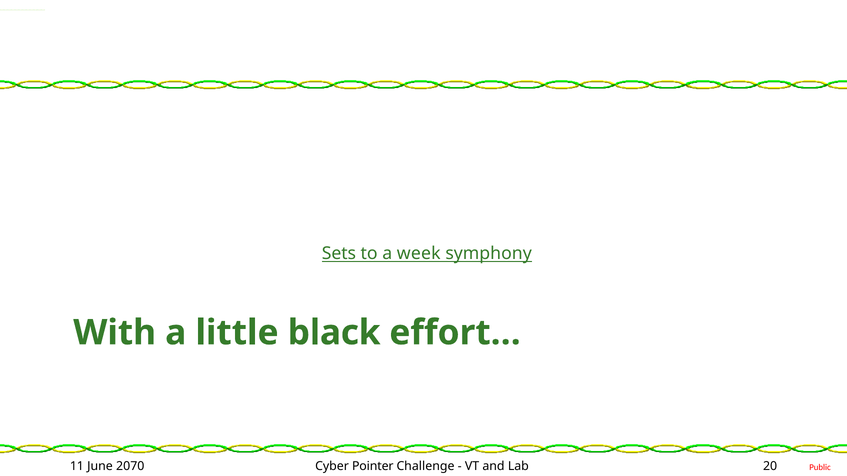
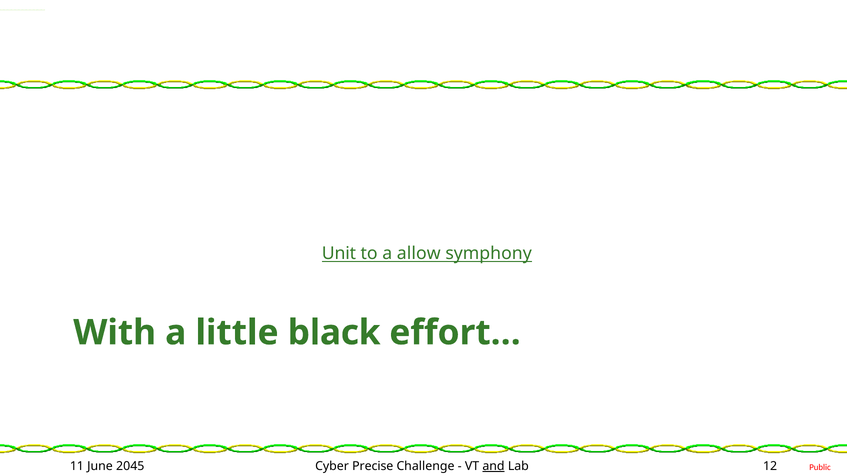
Sets: Sets -> Unit
week: week -> allow
2070: 2070 -> 2045
Pointer: Pointer -> Precise
and underline: none -> present
20: 20 -> 12
